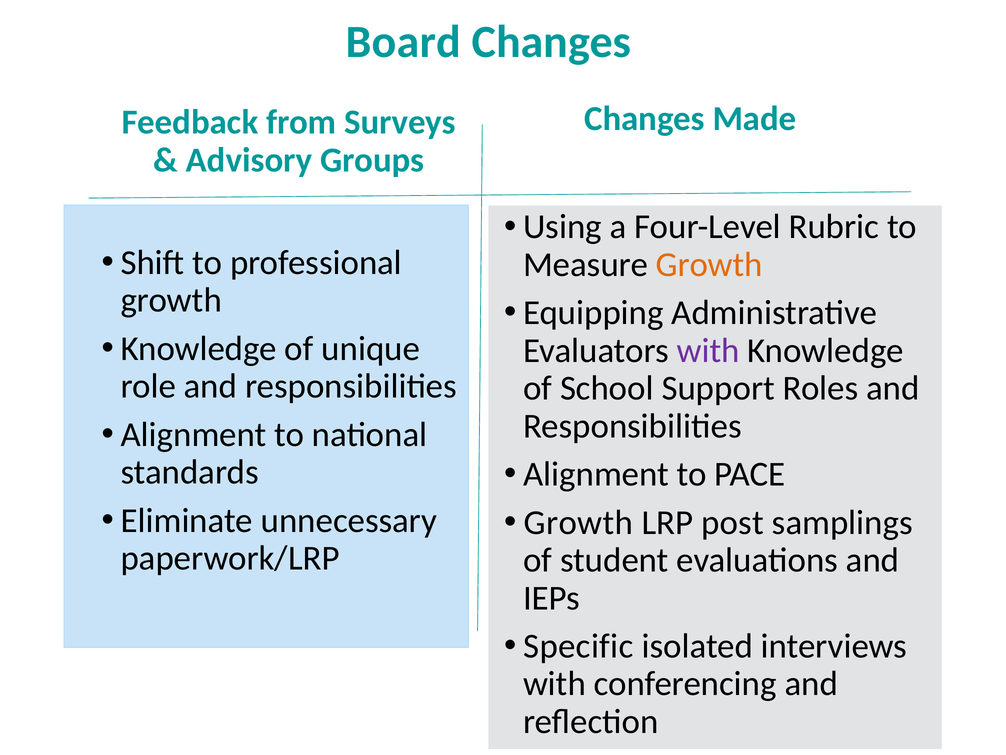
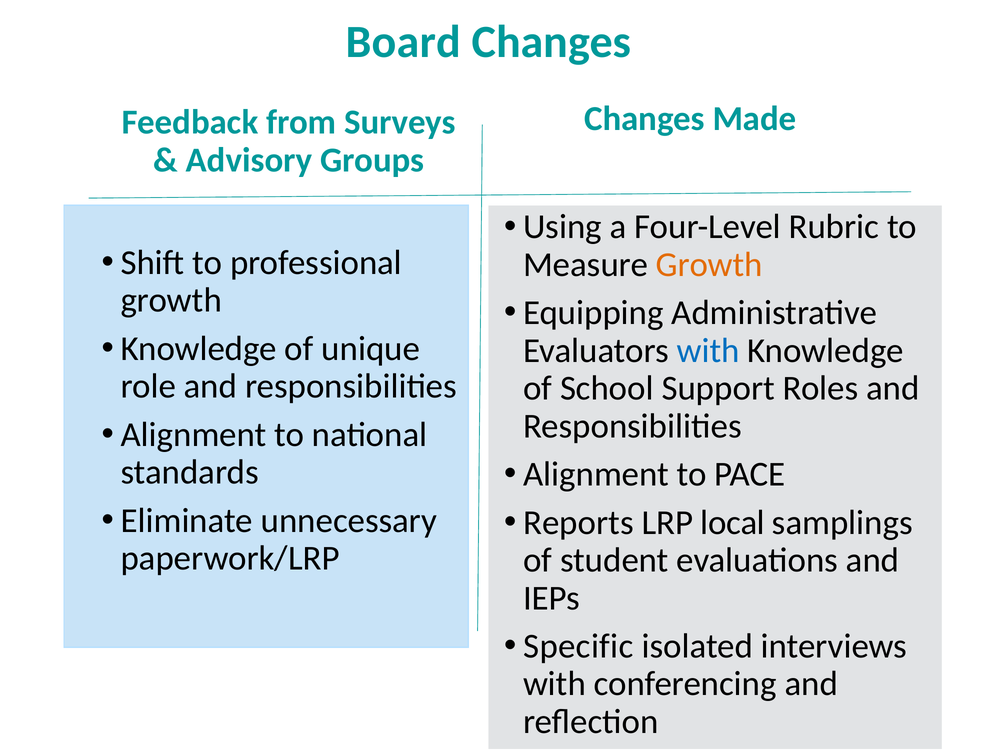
with at (708, 350) colour: purple -> blue
Growth at (578, 522): Growth -> Reports
post: post -> local
